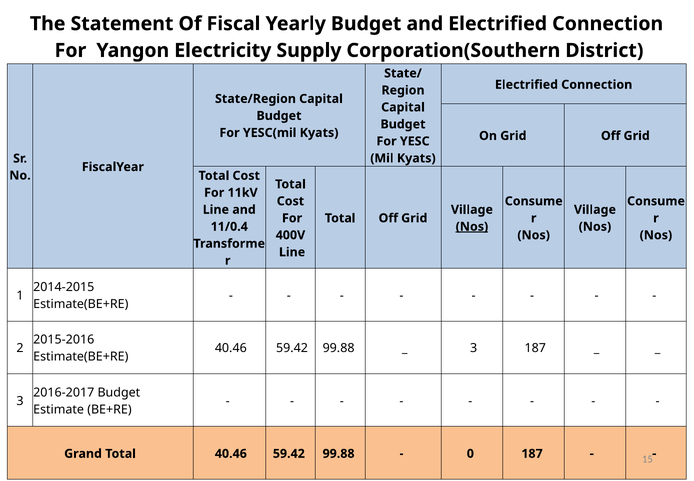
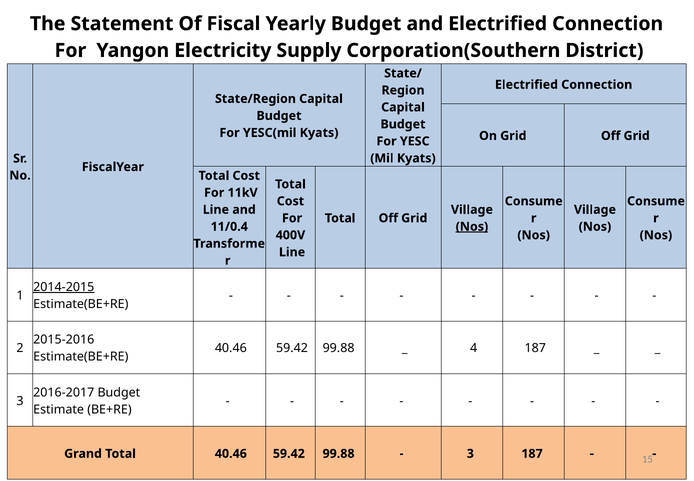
2014-2015 underline: none -> present
3 at (474, 348): 3 -> 4
0 at (470, 453): 0 -> 3
